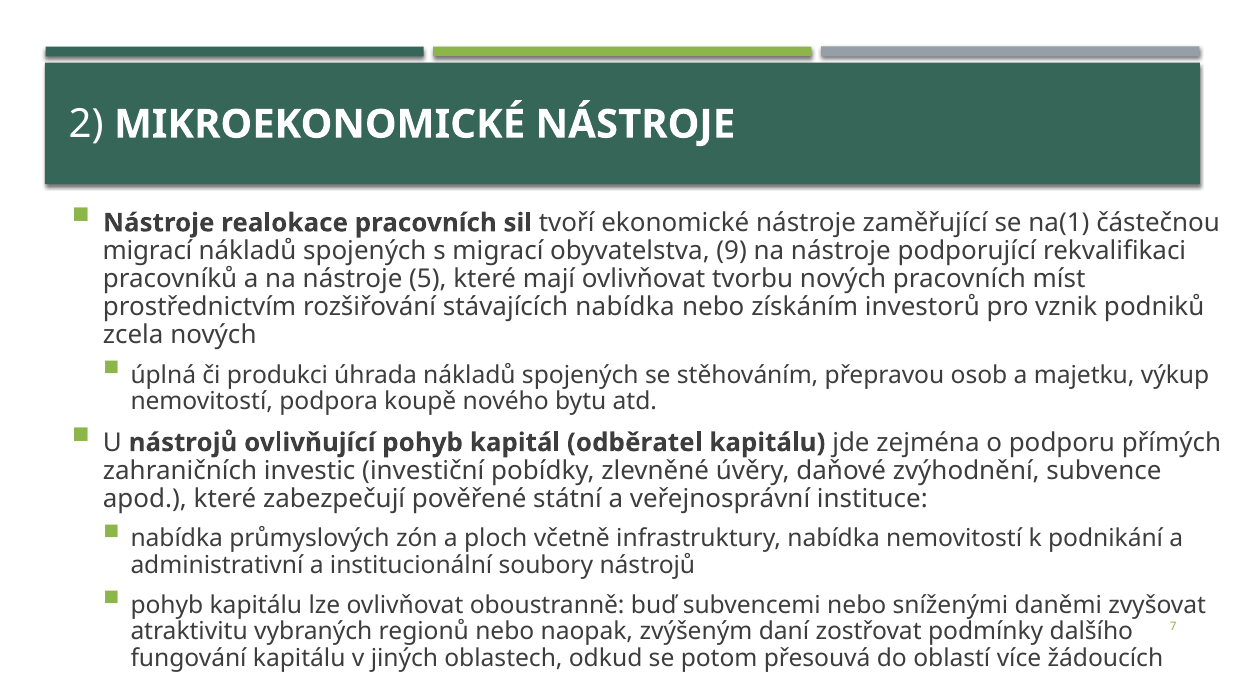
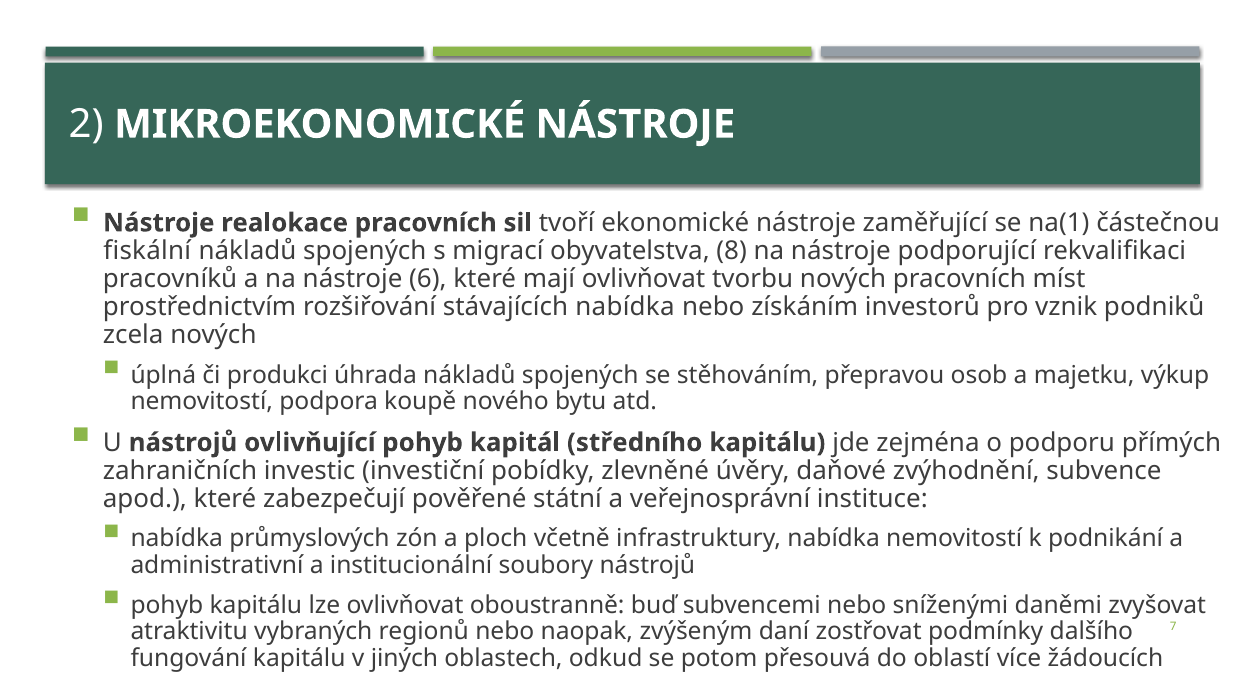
migrací at (148, 251): migrací -> fiskální
9: 9 -> 8
5: 5 -> 6
odběratel: odběratel -> středního
